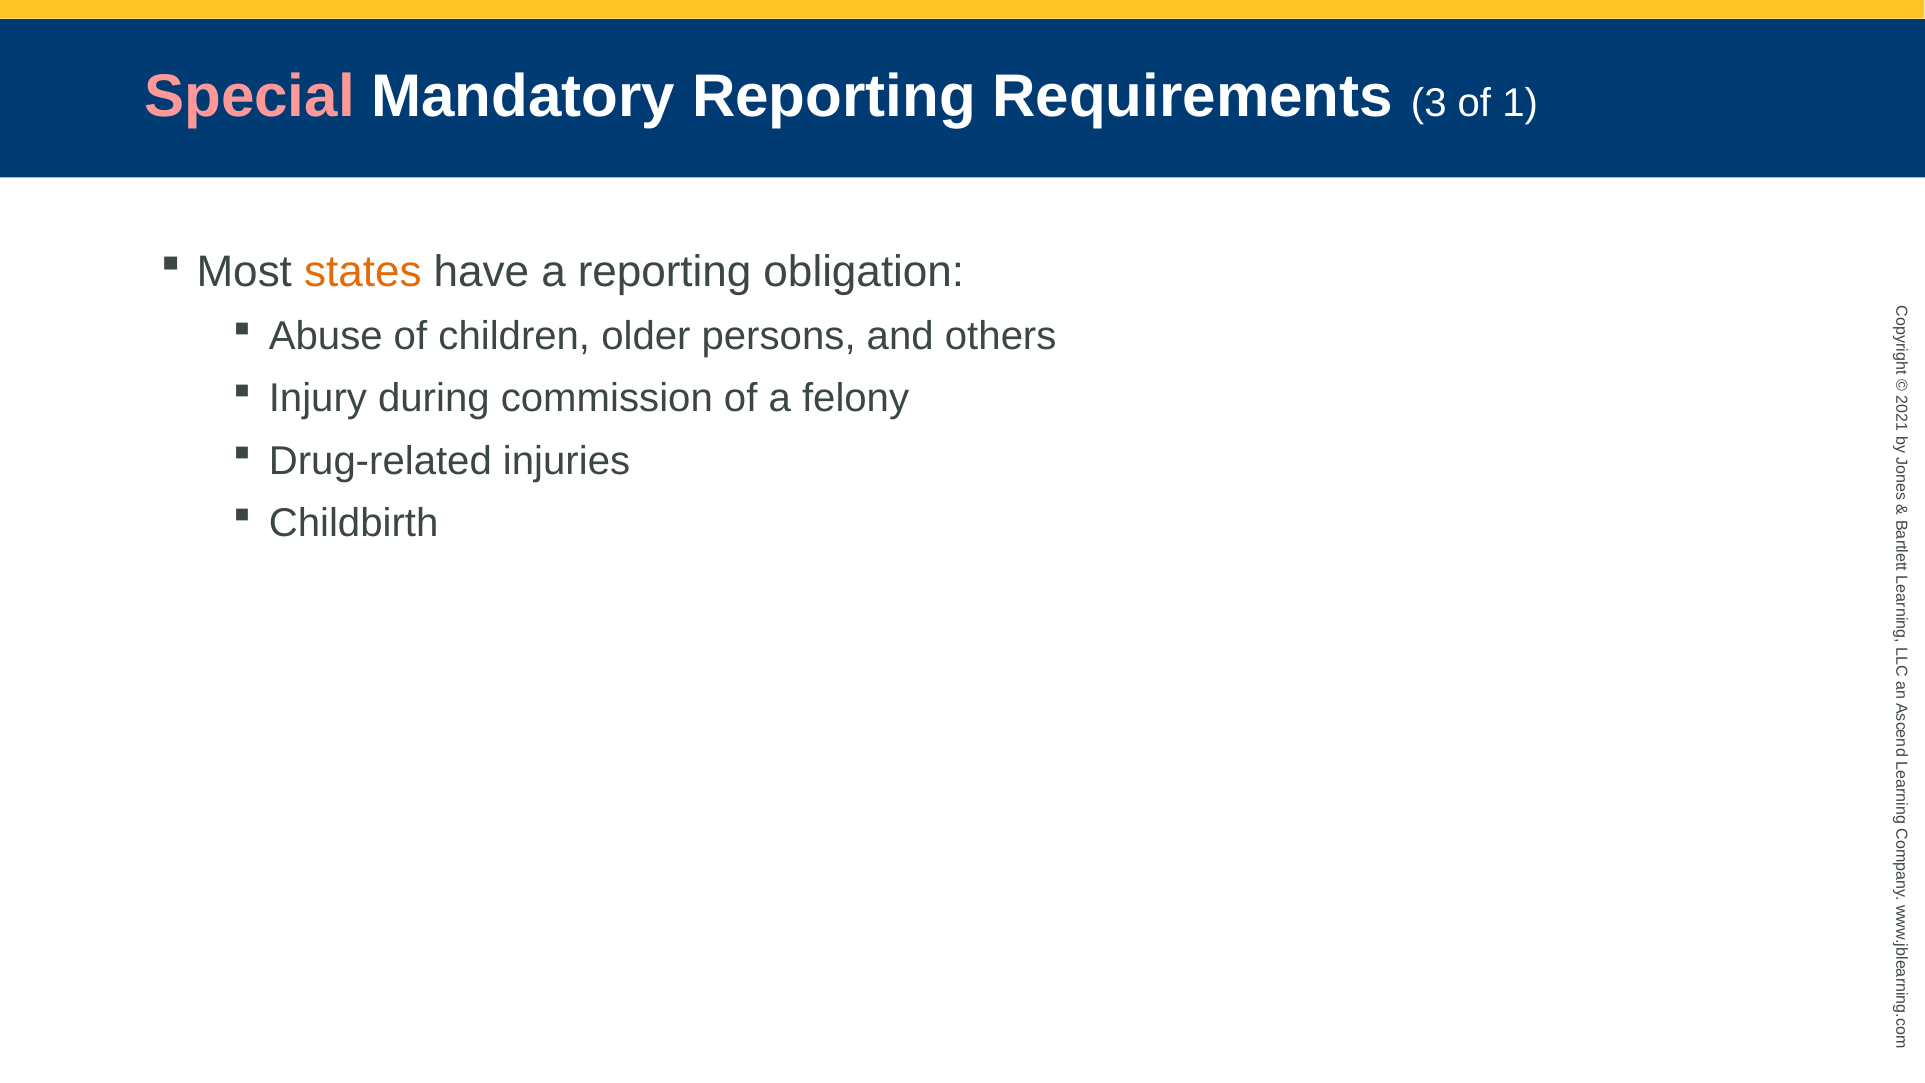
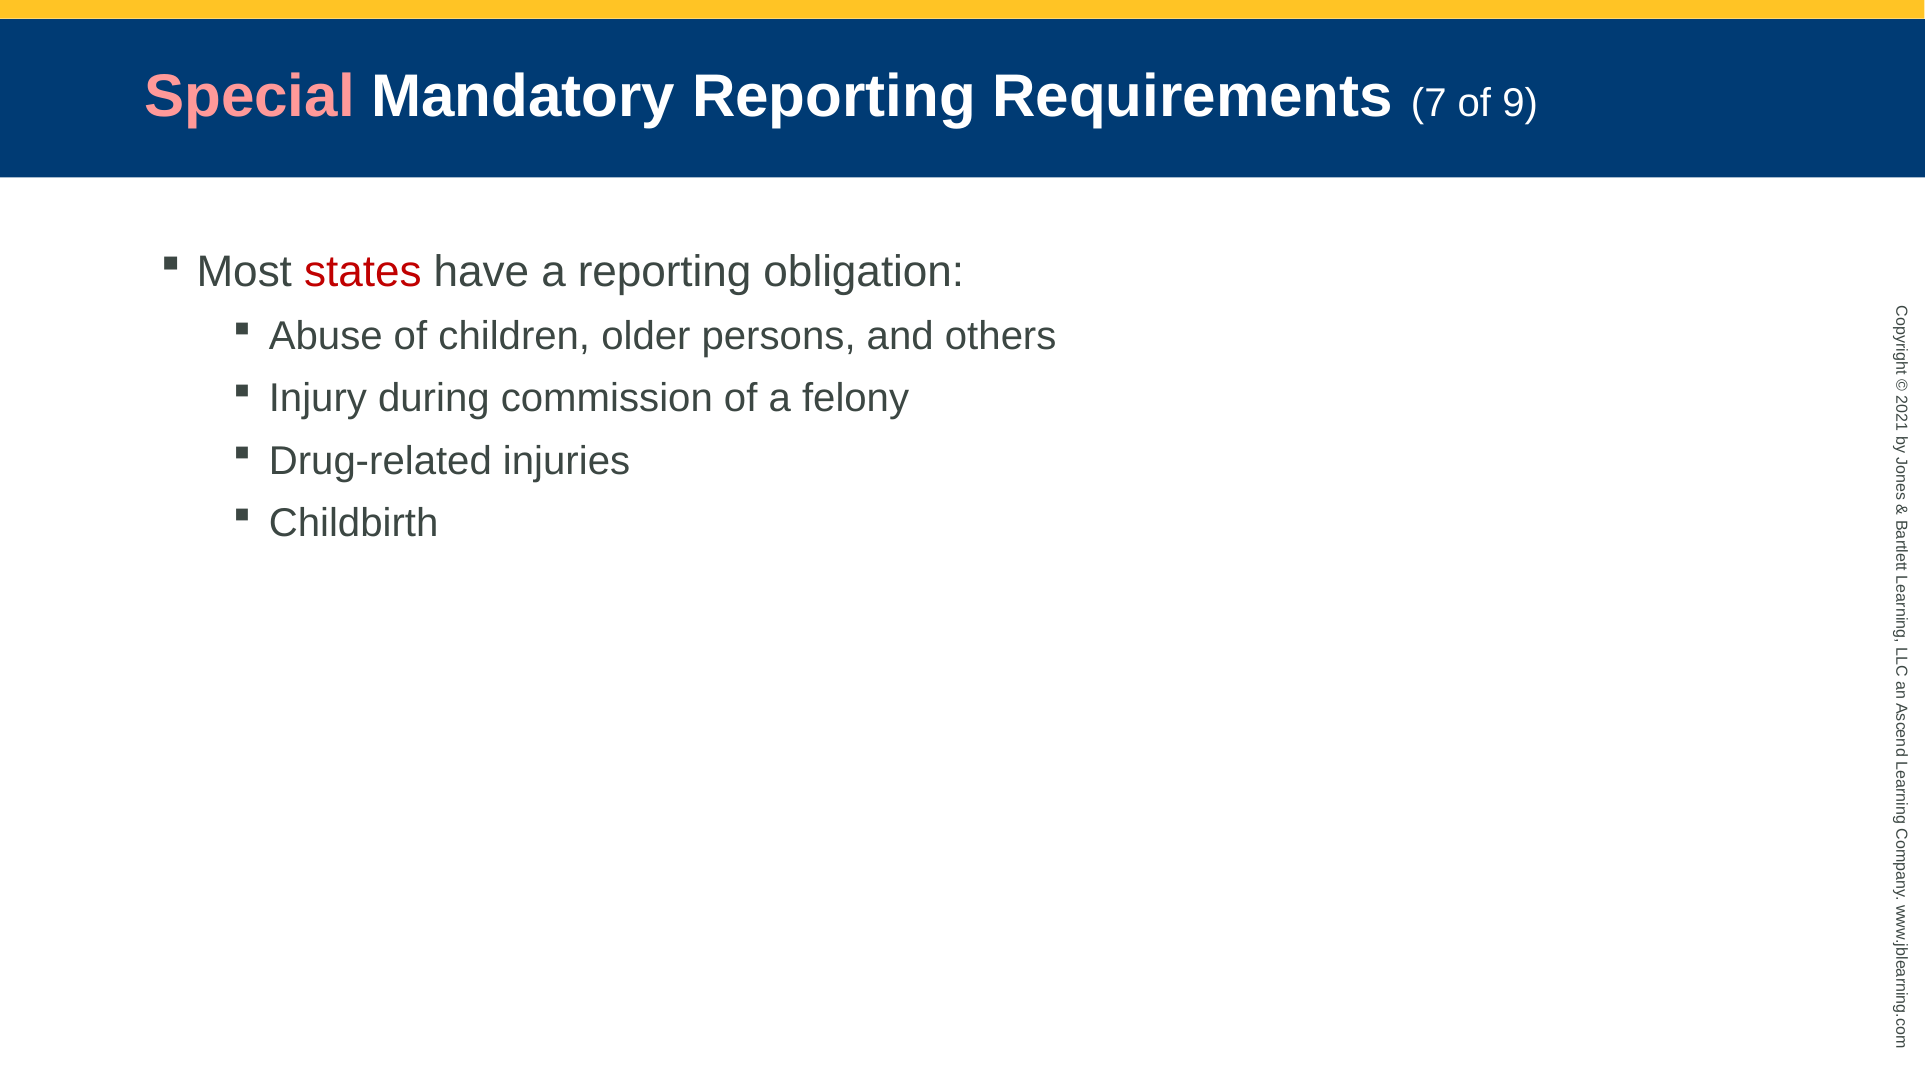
3: 3 -> 7
of 1: 1 -> 9
states colour: orange -> red
